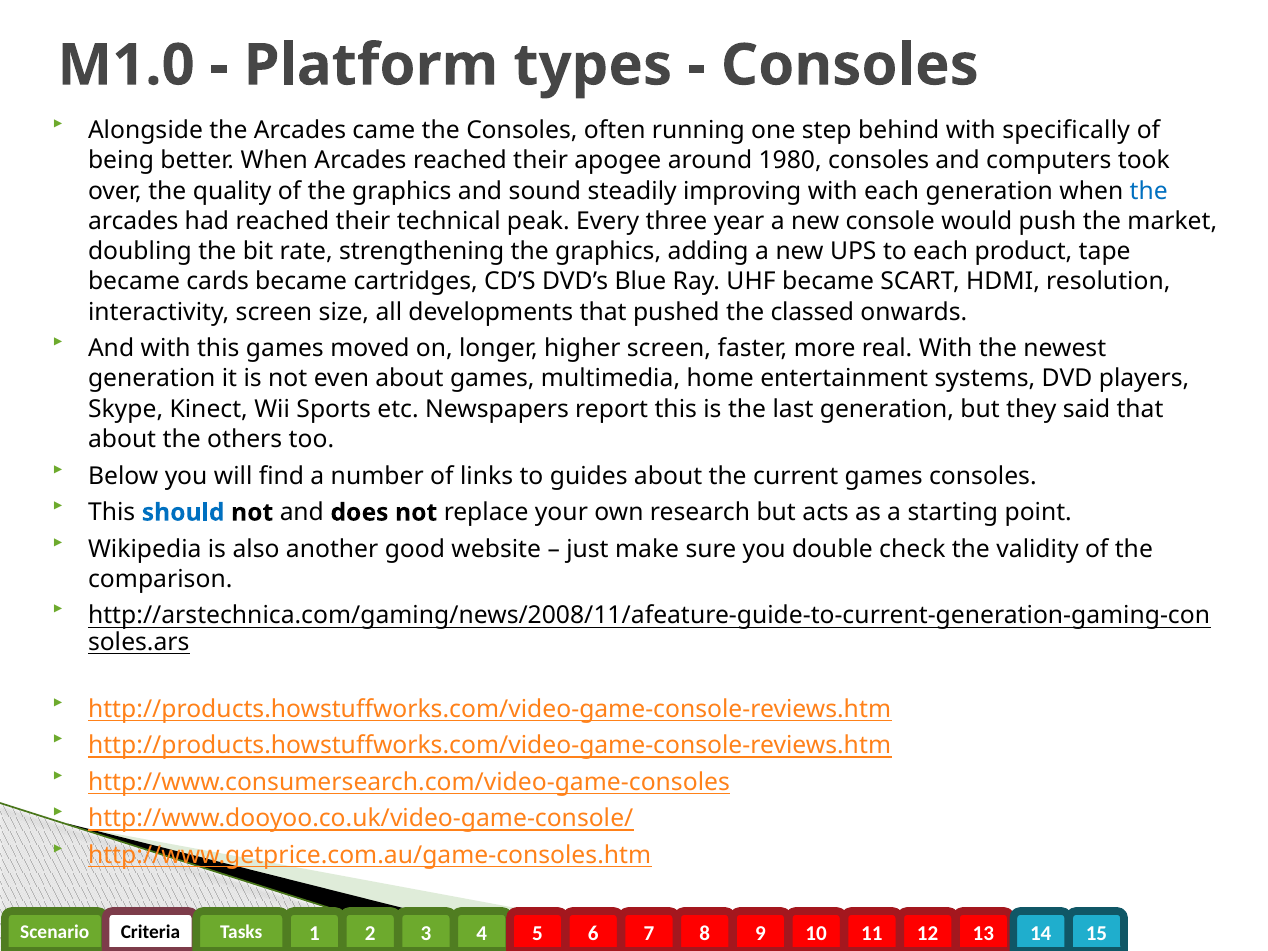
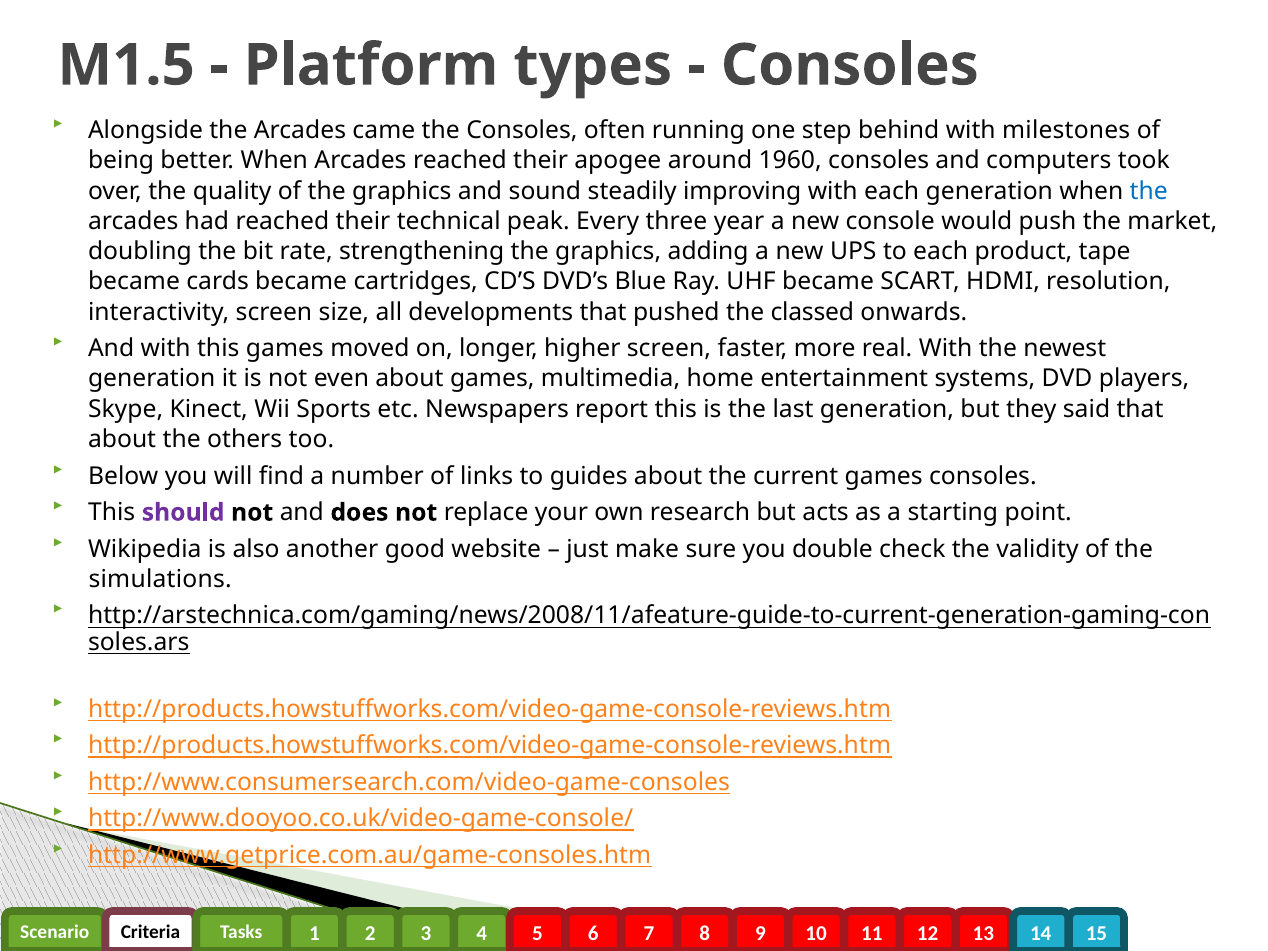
M1.0: M1.0 -> M1.5
specifically: specifically -> milestones
1980: 1980 -> 1960
should colour: blue -> purple
comparison: comparison -> simulations
